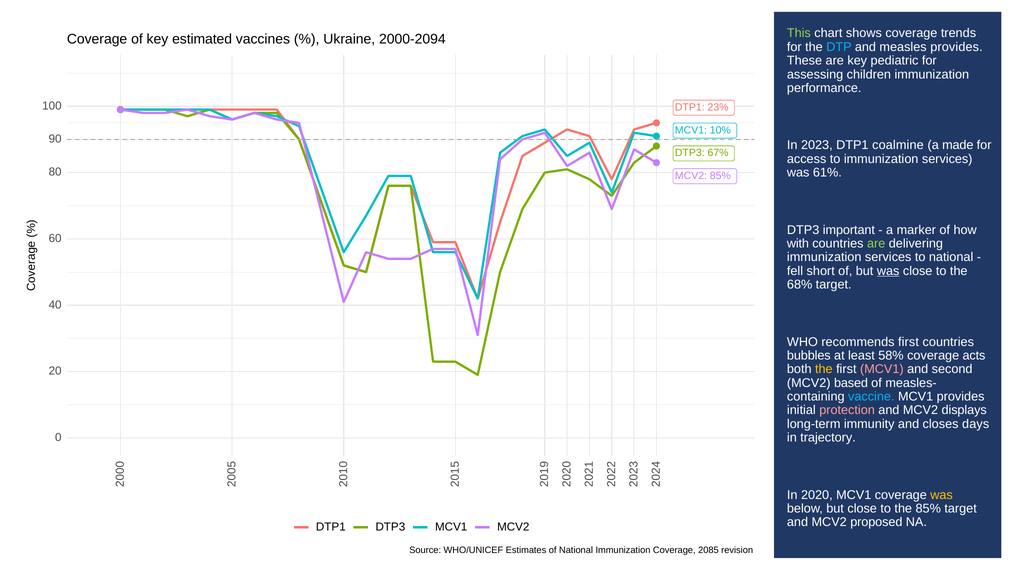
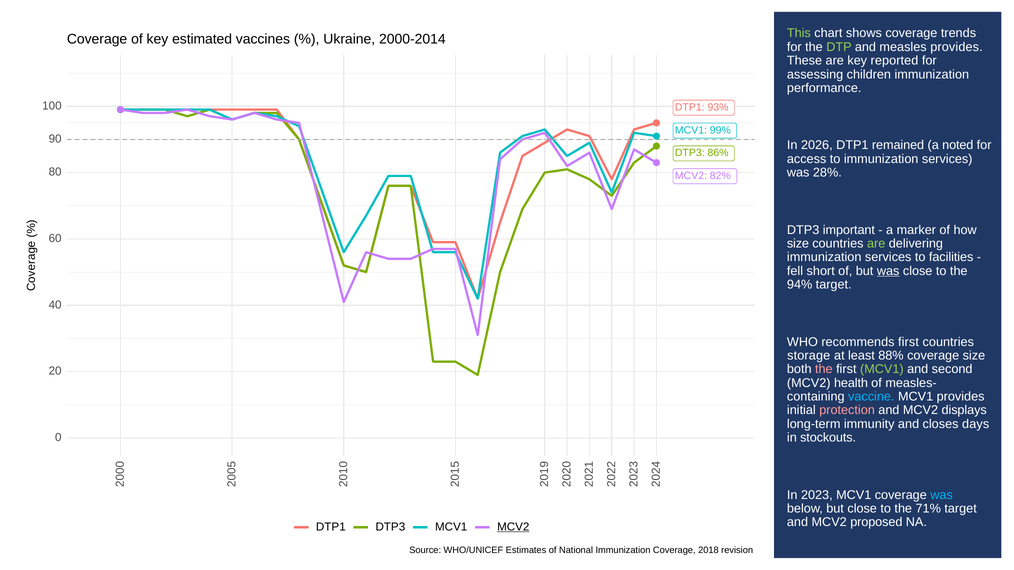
2000-2094: 2000-2094 -> 2000-2014
DTP colour: light blue -> light green
pediatric: pediatric -> reported
23%: 23% -> 93%
10%: 10% -> 99%
In 2023: 2023 -> 2026
DTP1 coalmine: coalmine -> remained
made: made -> noted
67%: 67% -> 86%
61%: 61% -> 28%
MCV2 85%: 85% -> 82%
with at (798, 244): with -> size
to national: national -> facilities
68%: 68% -> 94%
bubbles: bubbles -> storage
58%: 58% -> 88%
coverage acts: acts -> size
the at (824, 369) colour: yellow -> pink
MCV1 at (882, 369) colour: pink -> light green
based: based -> health
trajectory: trajectory -> stockouts
In 2020: 2020 -> 2023
was at (942, 495) colour: yellow -> light blue
the 85%: 85% -> 71%
MCV2 at (513, 527) underline: none -> present
2085: 2085 -> 2018
